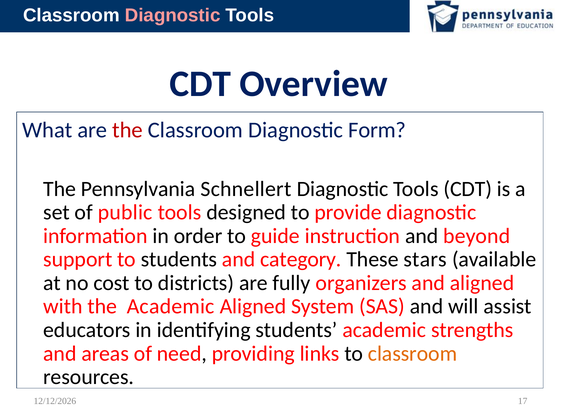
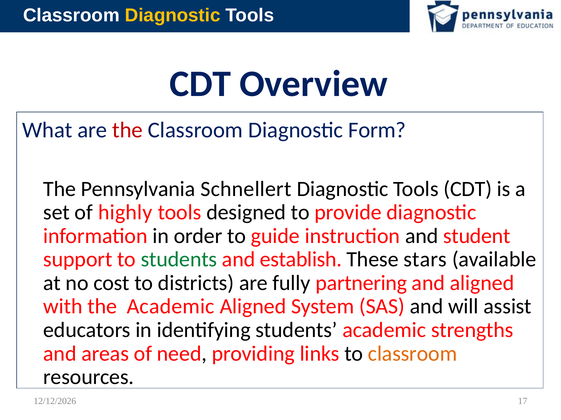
Diagnostic at (173, 15) colour: pink -> yellow
public: public -> highly
beyond: beyond -> student
students at (179, 260) colour: black -> green
category: category -> establish
organizers: organizers -> partnering
